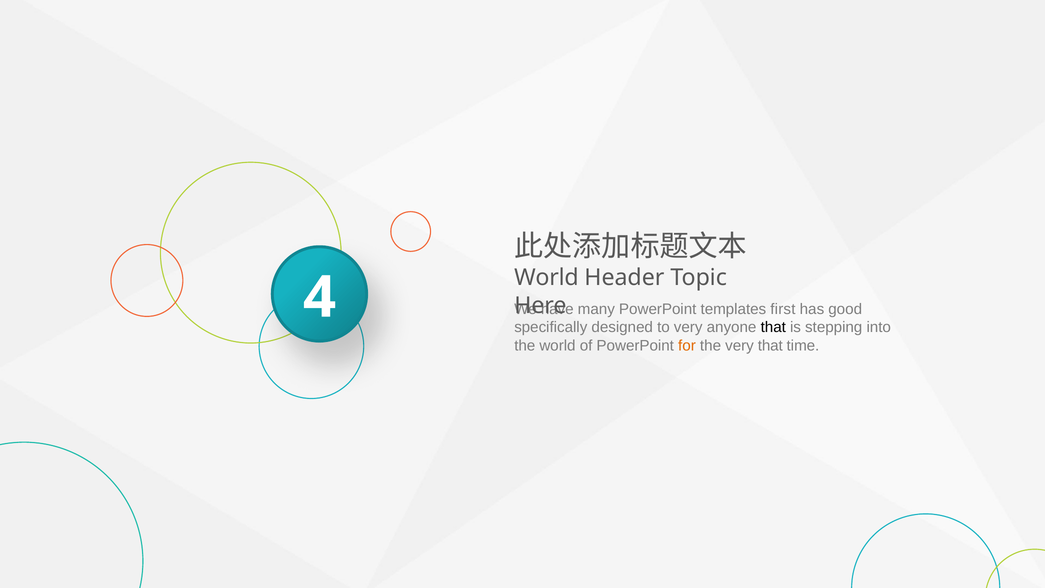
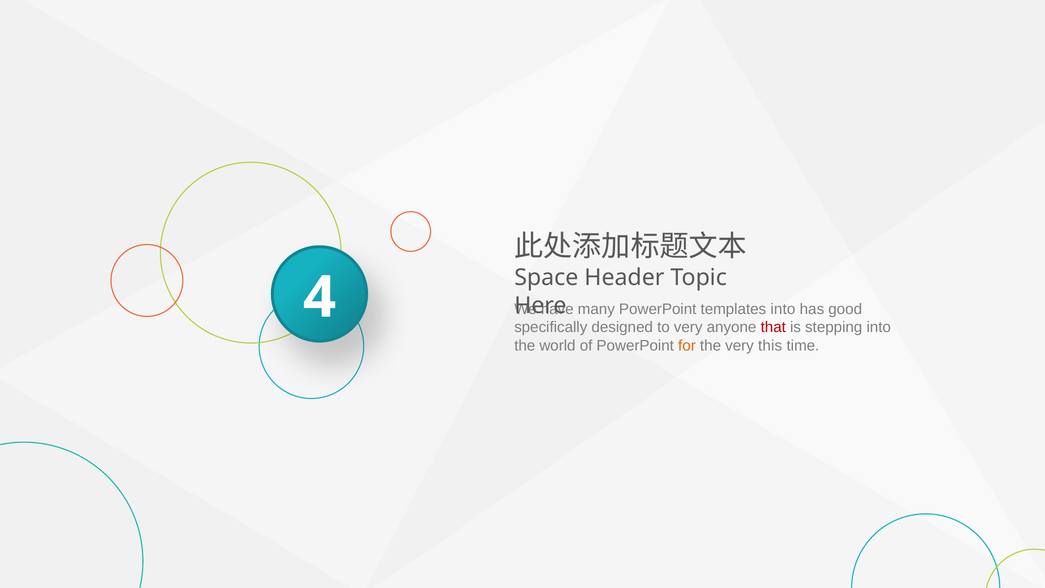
World at (546, 278): World -> Space
templates first: first -> into
that at (773, 327) colour: black -> red
very that: that -> this
